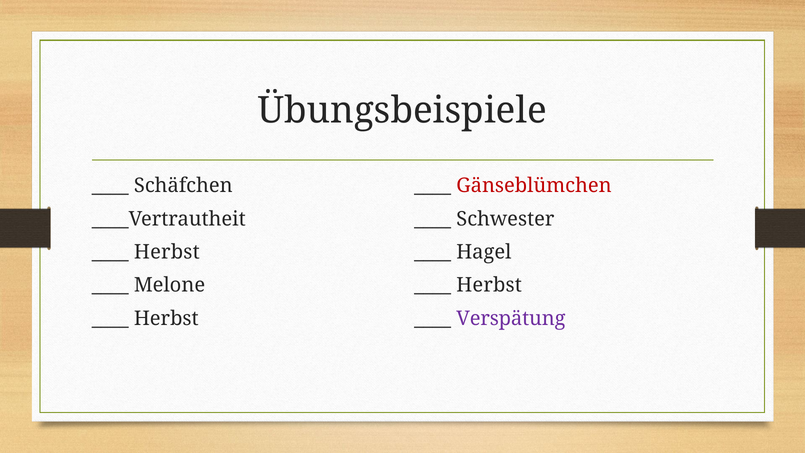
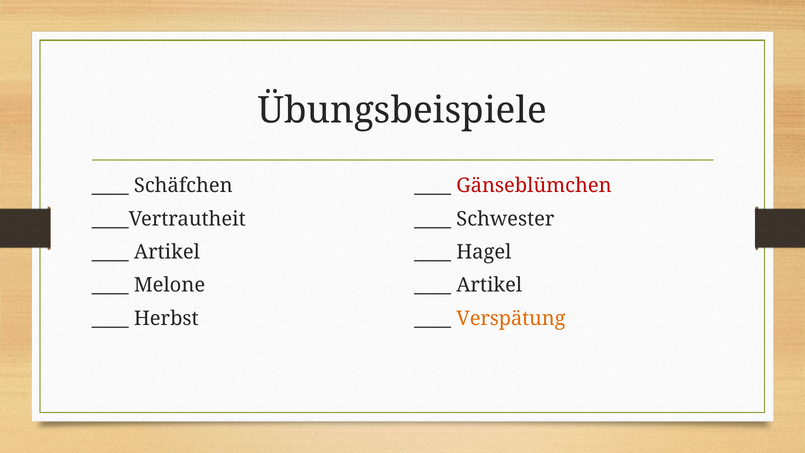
Herbst at (167, 252): Herbst -> Artikel
Herbst at (489, 285): Herbst -> Artikel
Verspätung colour: purple -> orange
